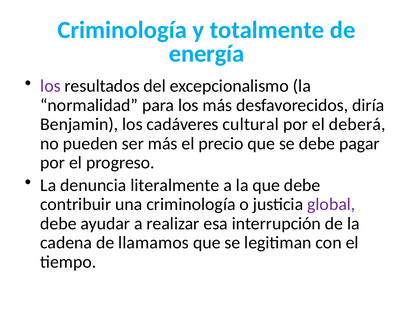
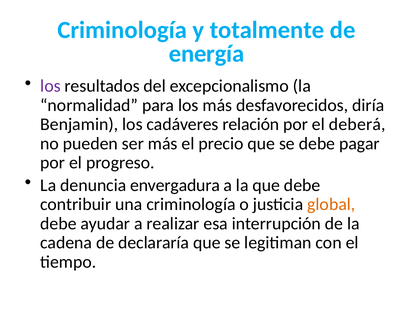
cultural: cultural -> relación
literalmente: literalmente -> envergadura
global colour: purple -> orange
llamamos: llamamos -> declararía
